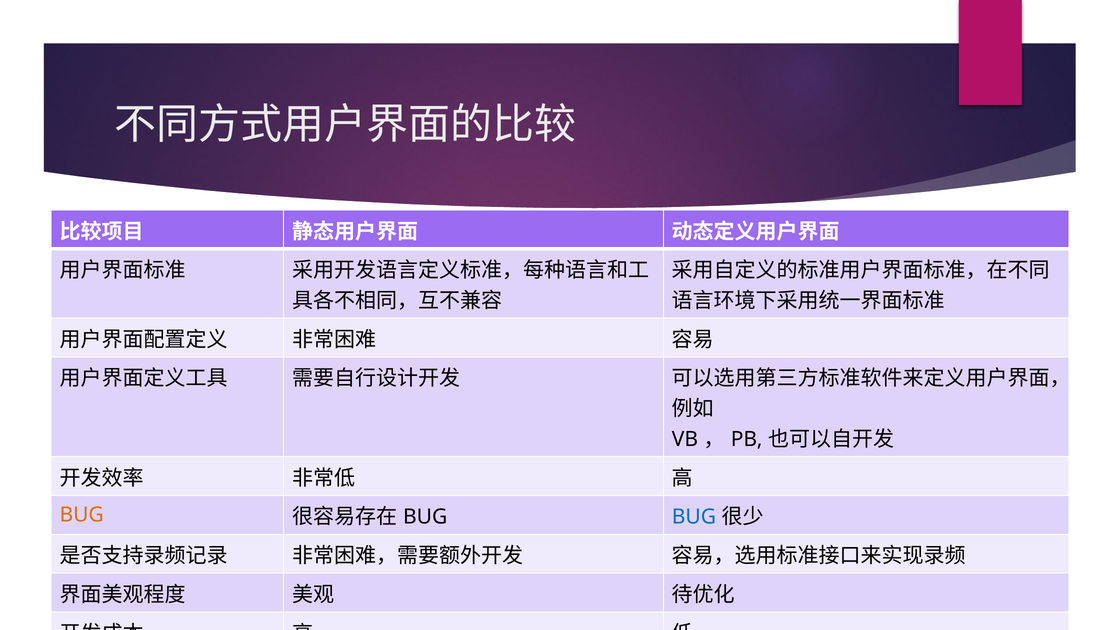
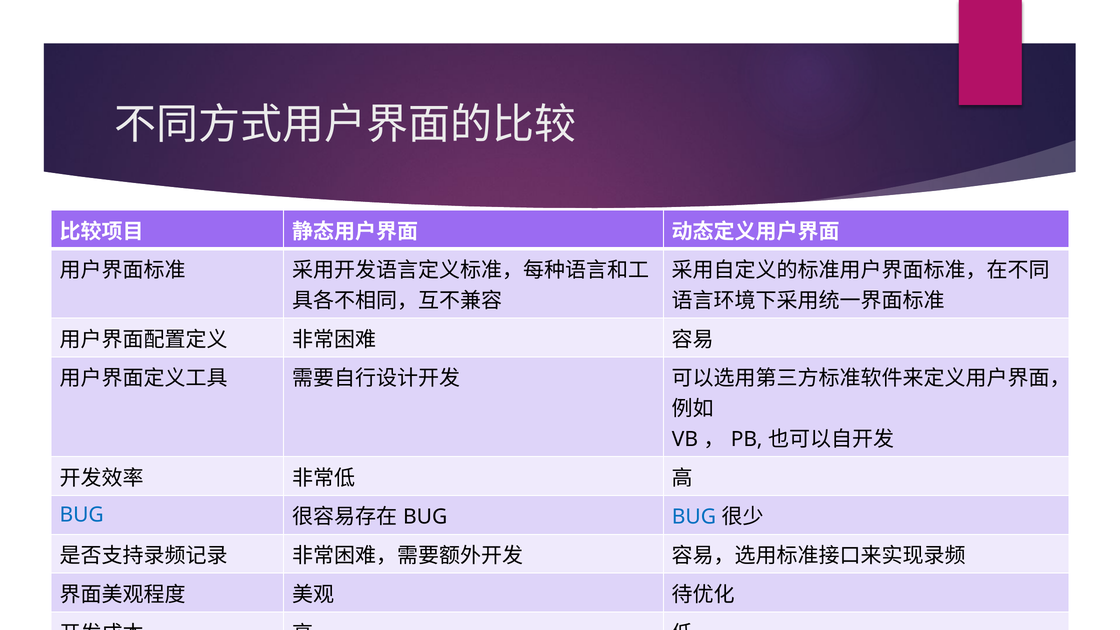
BUG at (82, 515) colour: orange -> blue
